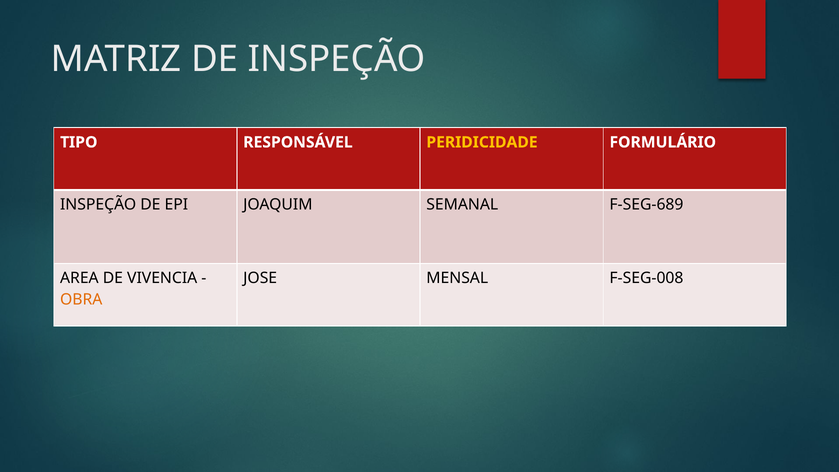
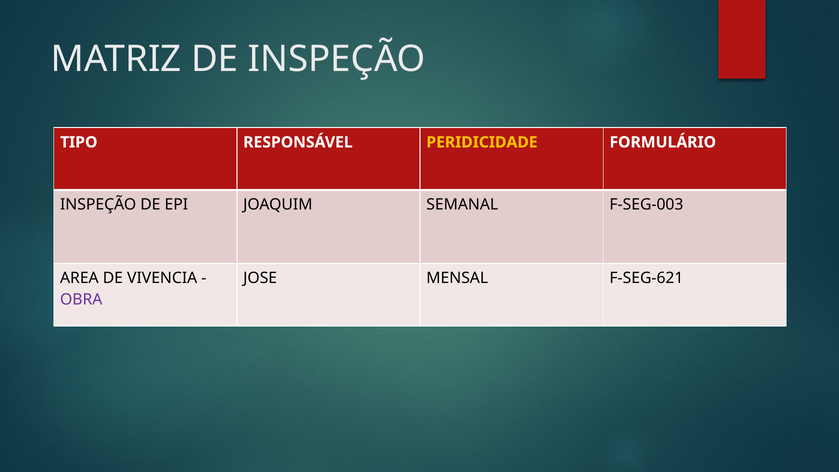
F-SEG-689: F-SEG-689 -> F-SEG-003
F-SEG-008: F-SEG-008 -> F-SEG-621
OBRA colour: orange -> purple
